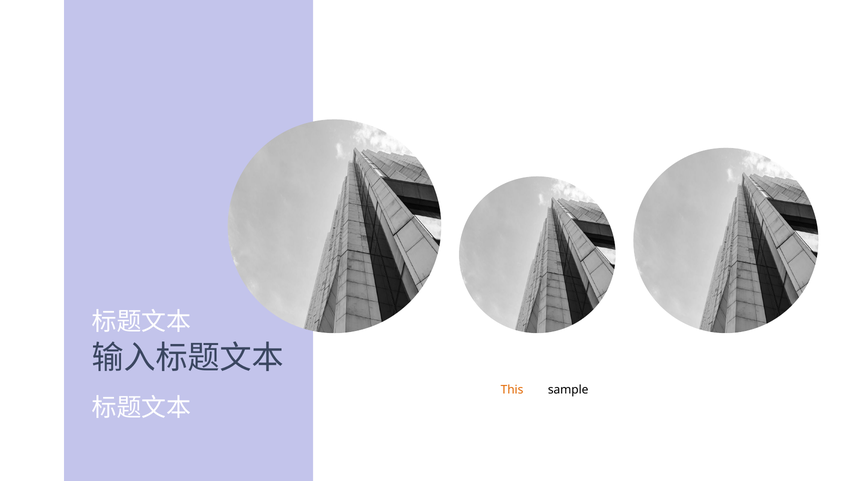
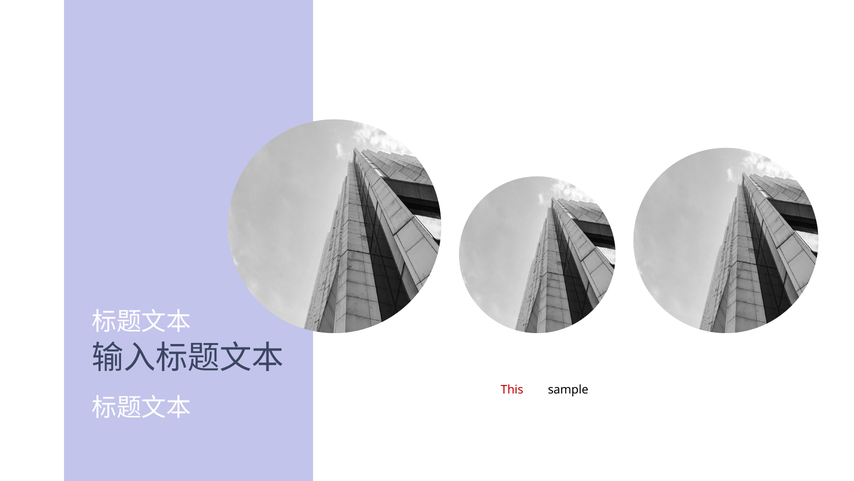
This at (512, 389) colour: orange -> red
